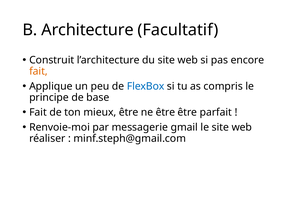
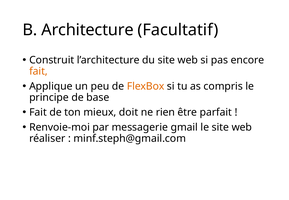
FlexBox colour: blue -> orange
mieux être: être -> doit
ne être: être -> rien
